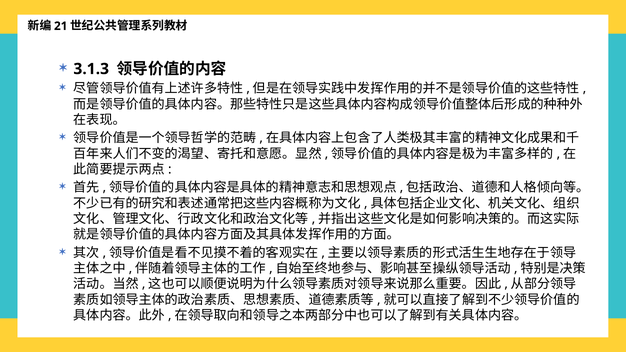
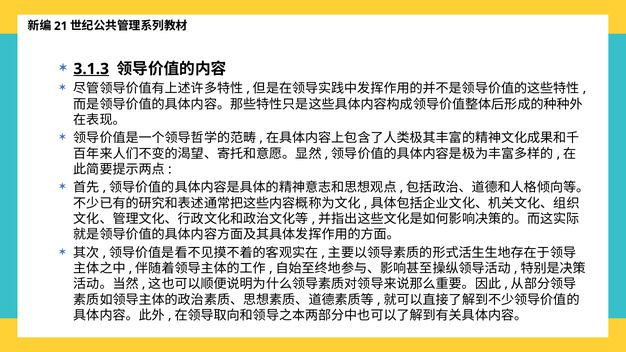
3.1.3 underline: none -> present
